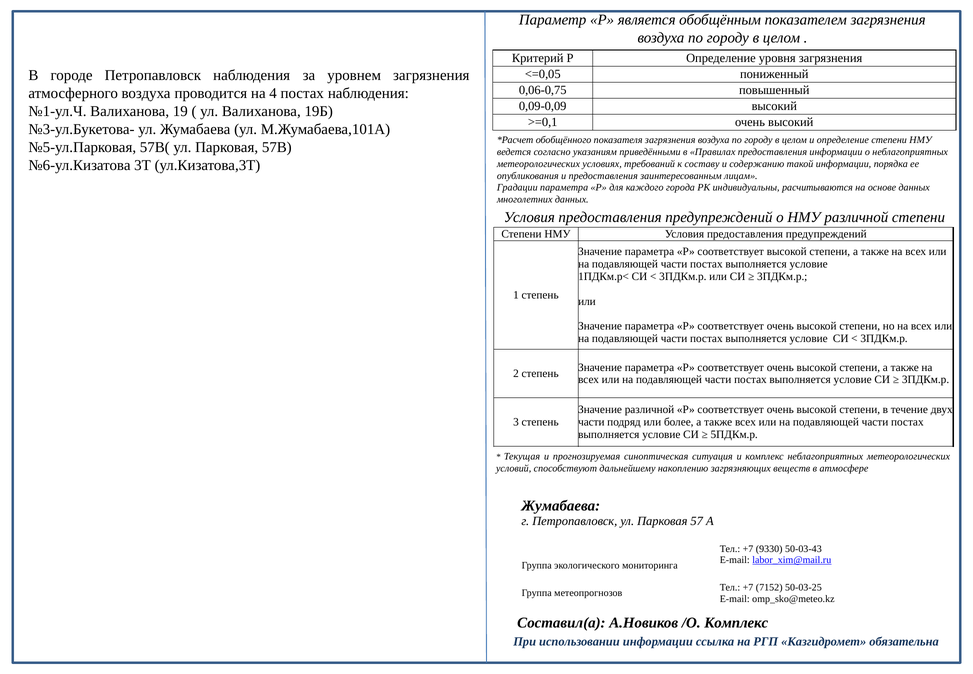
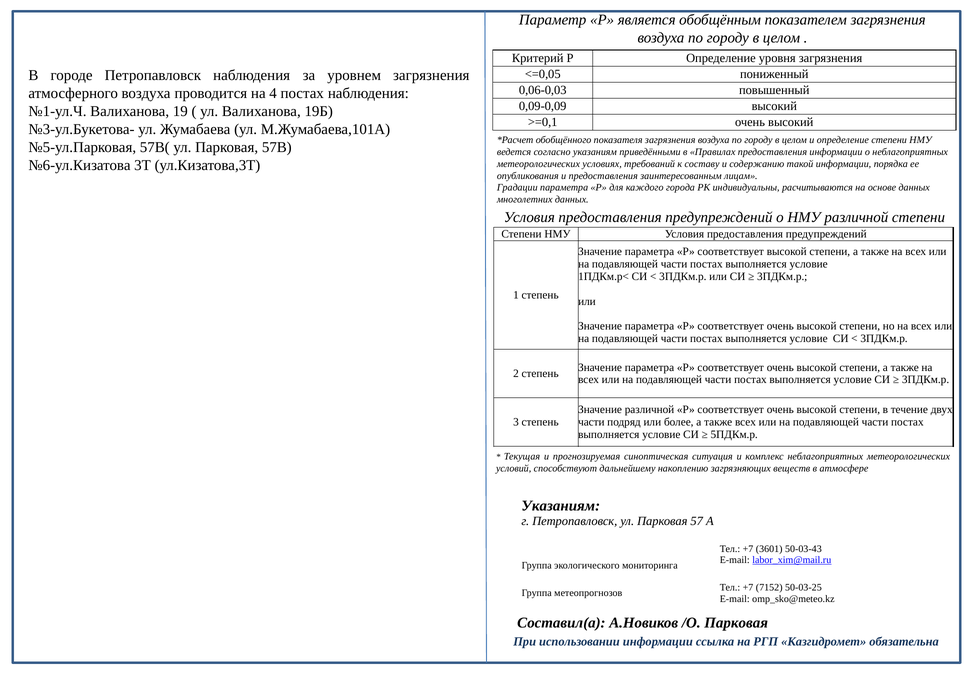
0,06-0,75: 0,06-0,75 -> 0,06-0,03
Жумабаева at (561, 505): Жумабаева -> Указаниям
9330: 9330 -> 3601
/О Комплекс: Комплекс -> Парковая
